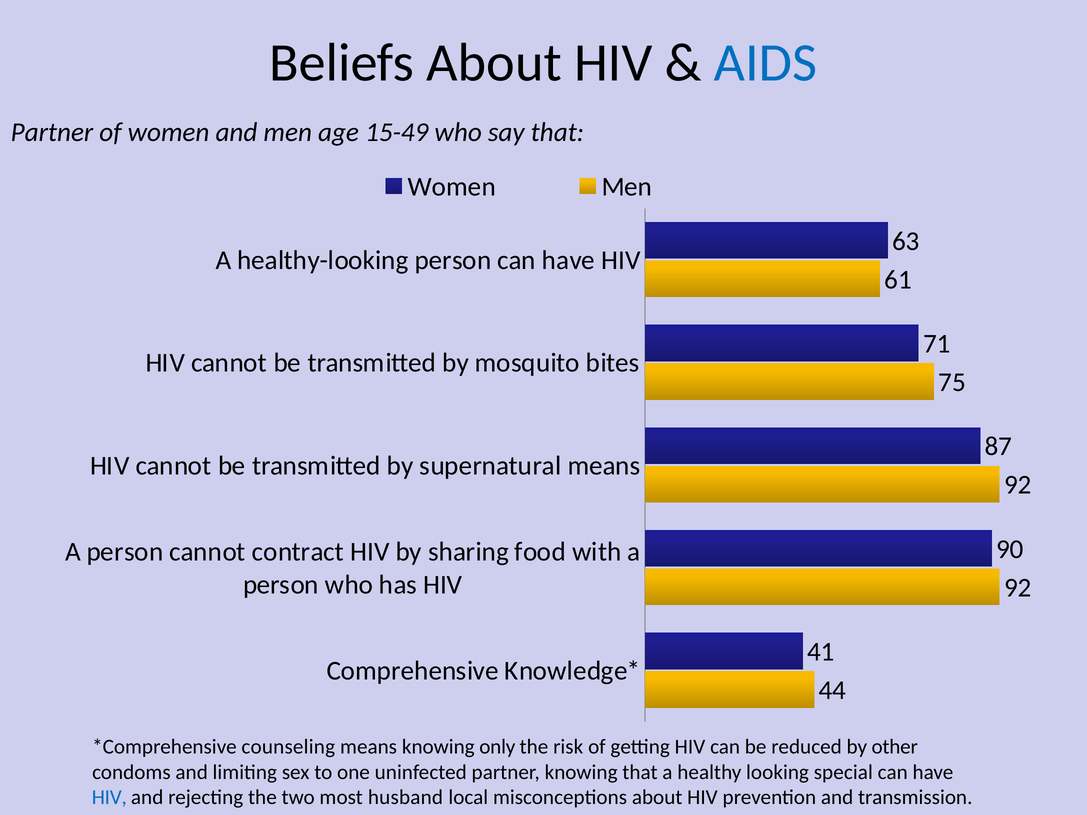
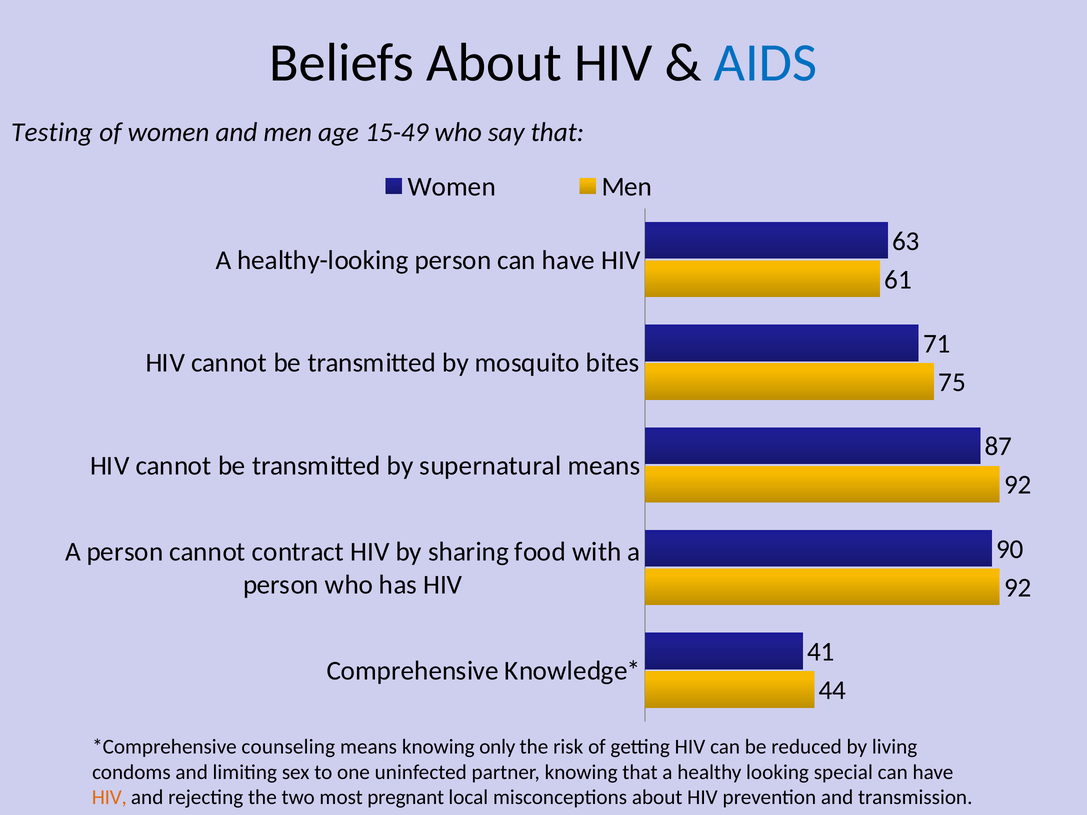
Partner at (52, 132): Partner -> Testing
other: other -> living
HIV at (109, 798) colour: blue -> orange
husband: husband -> pregnant
